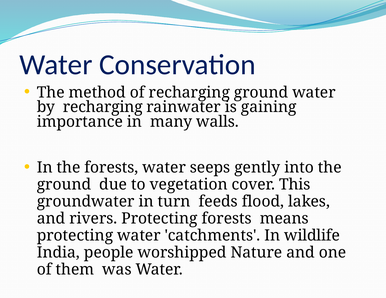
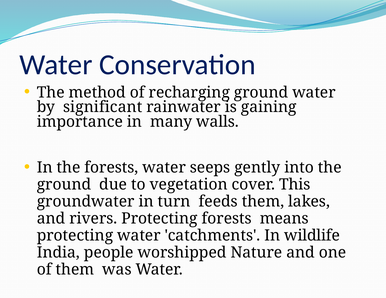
by recharging: recharging -> significant
feeds flood: flood -> them
